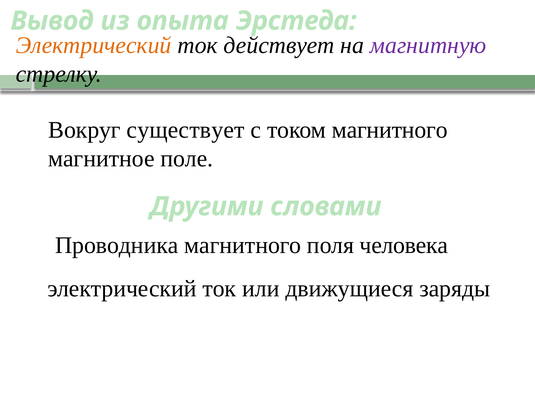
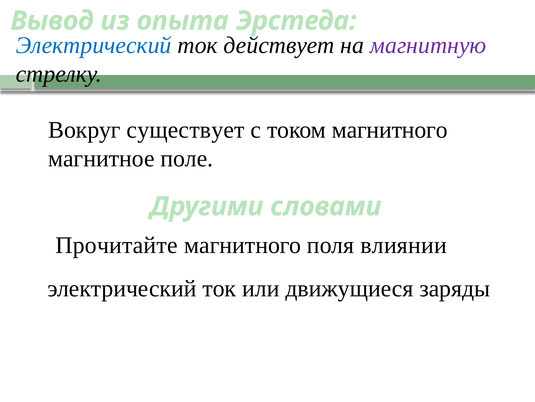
Электрический at (94, 45) colour: orange -> blue
Проводника: Проводника -> Прочитайте
человека: человека -> влиянии
